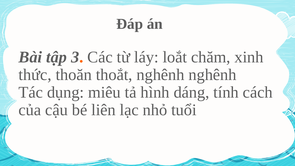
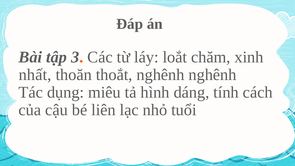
thức: thức -> nhất
